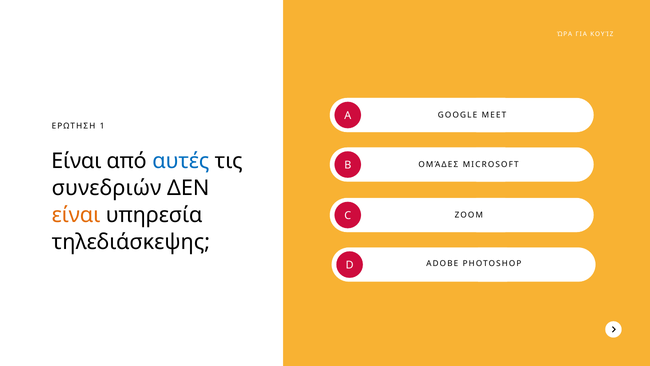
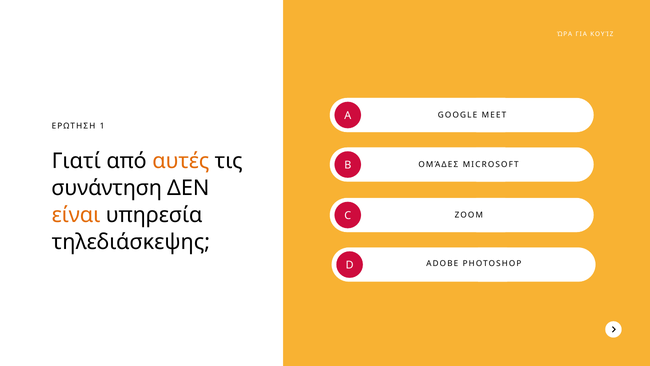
Είναι at (76, 161): Είναι -> Γιατί
αυτές colour: blue -> orange
συνεδριών: συνεδριών -> συνάντηση
